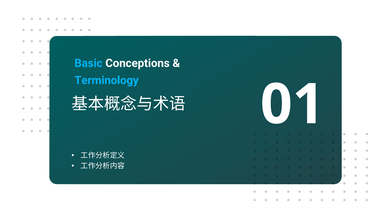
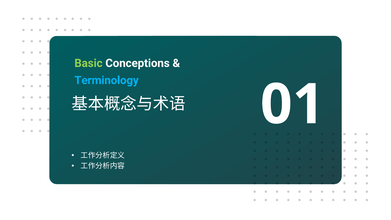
Basic colour: light blue -> light green
